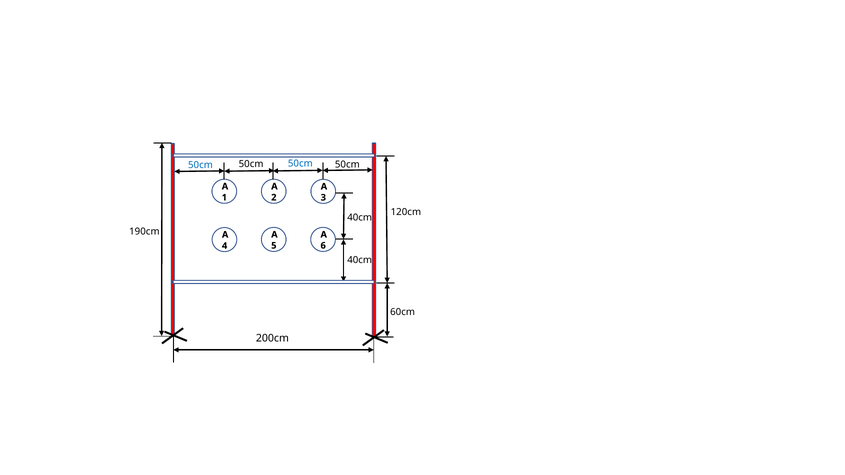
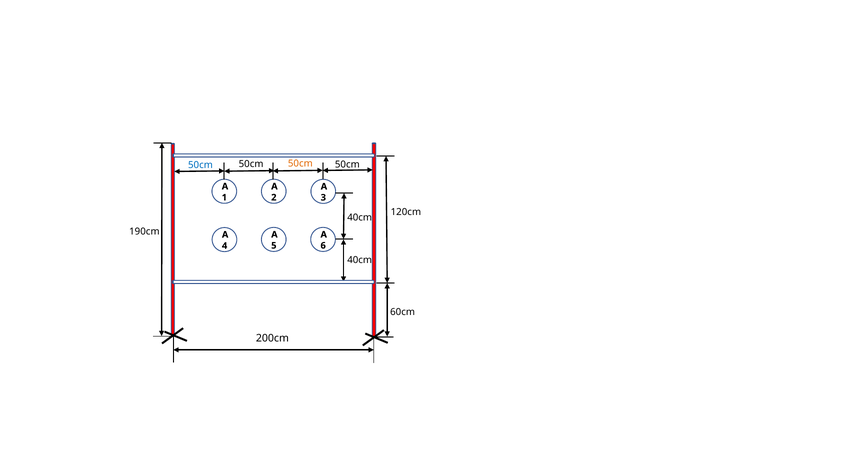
50cm at (300, 164) colour: blue -> orange
